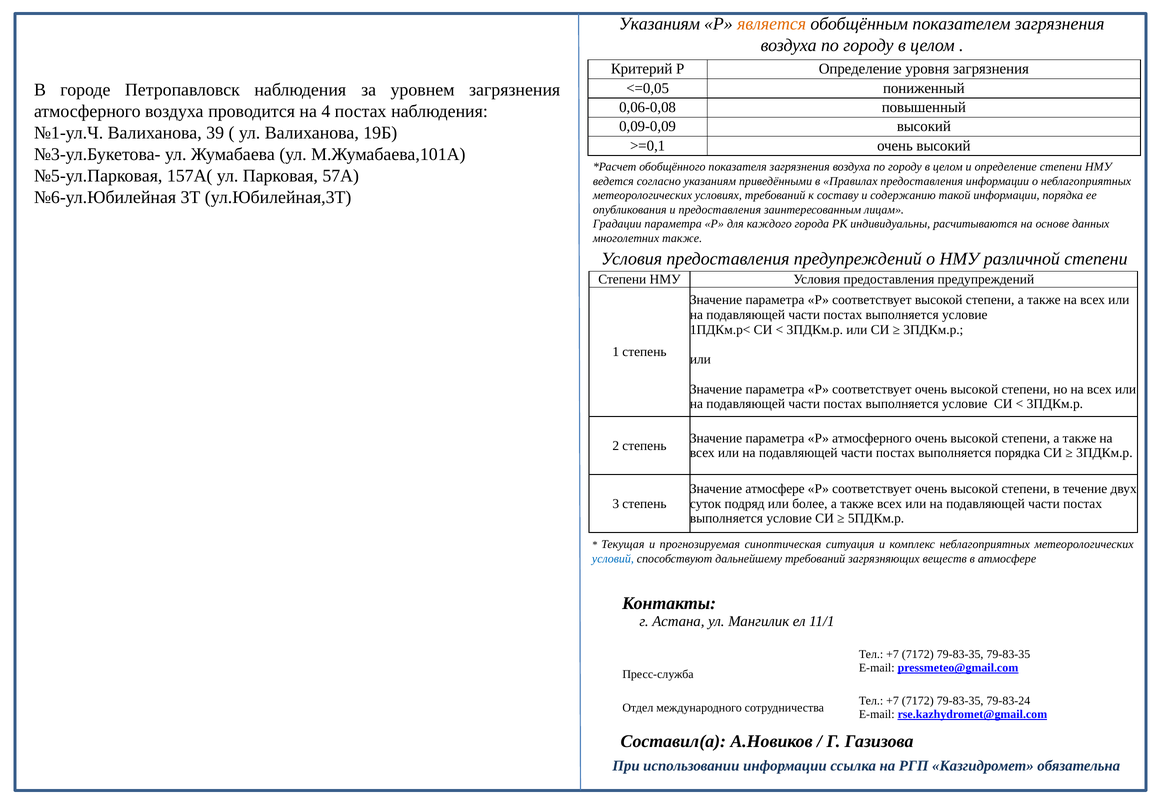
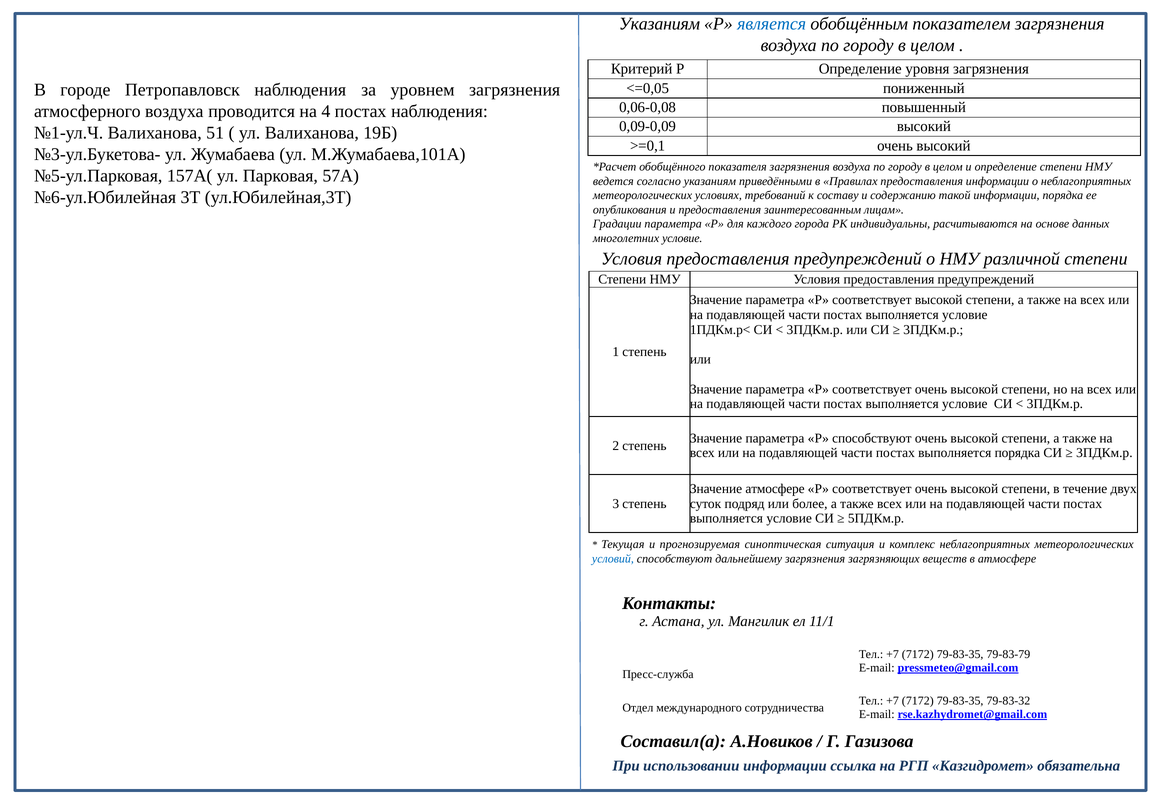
является colour: orange -> blue
39: 39 -> 51
многолетних также: также -> условие
Р атмосферного: атмосферного -> способствуют
дальнейшему требований: требований -> загрязнения
79-83-35 79-83-35: 79-83-35 -> 79-83-79
79-83-24: 79-83-24 -> 79-83-32
